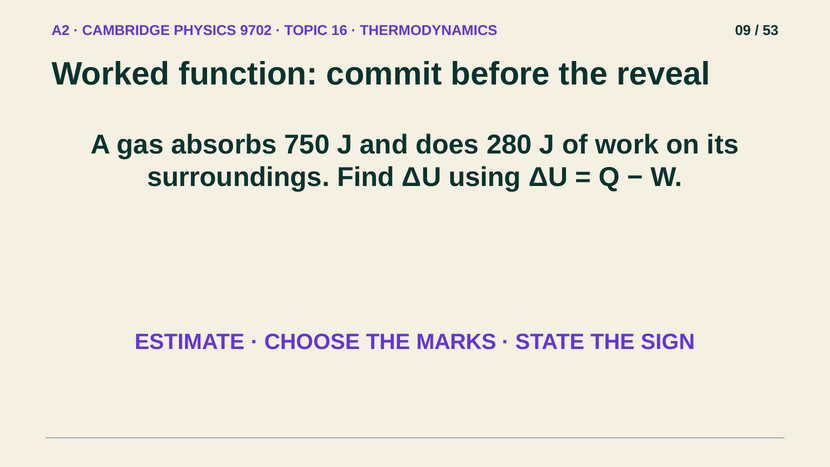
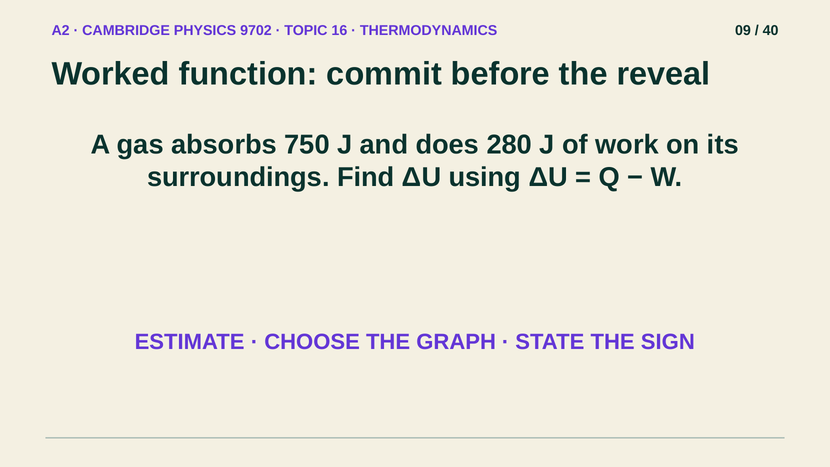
53: 53 -> 40
MARKS: MARKS -> GRAPH
